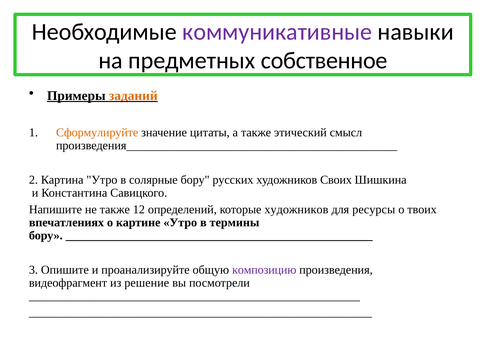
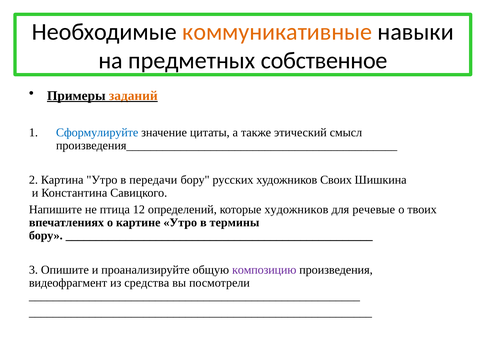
коммуникативные colour: purple -> orange
Сформулируйте colour: orange -> blue
солярные: солярные -> передачи
не также: также -> птица
ресурсы: ресурсы -> речевые
решение: решение -> средства
